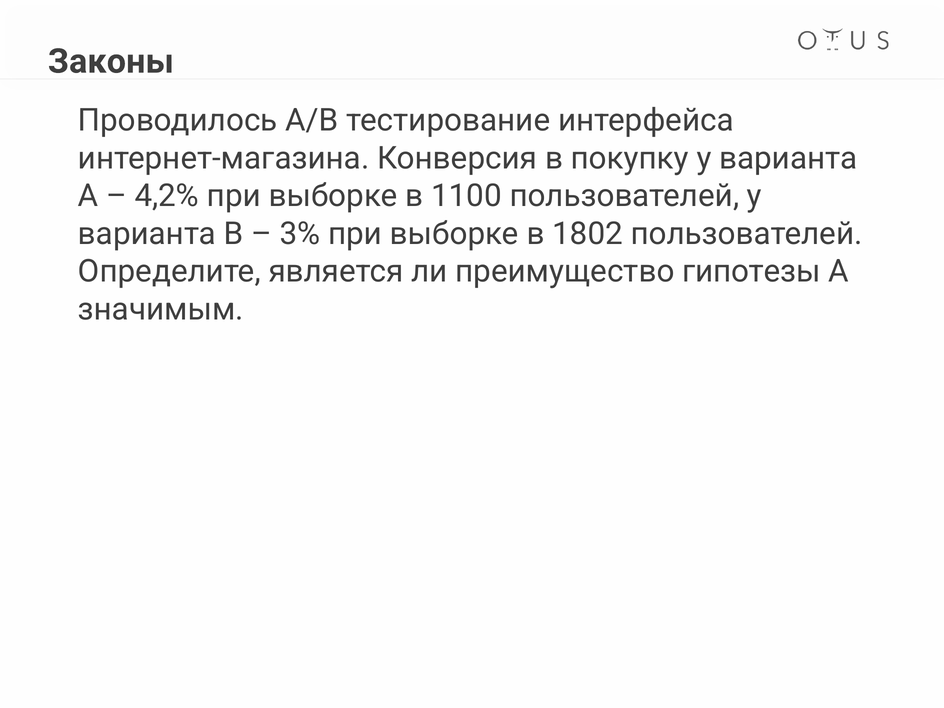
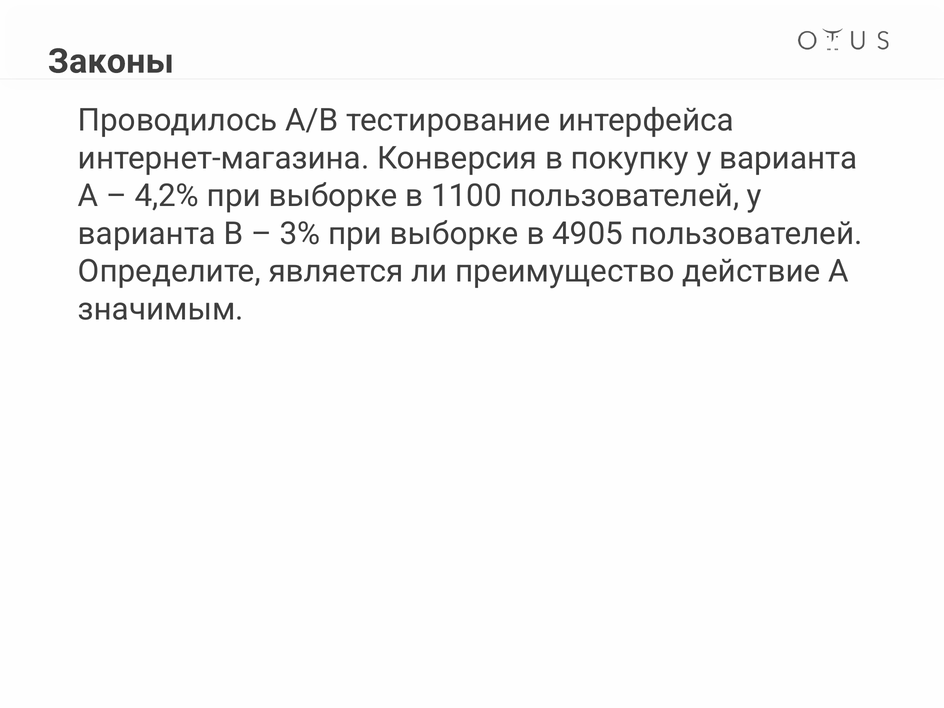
1802: 1802 -> 4905
гипотезы: гипотезы -> действие
